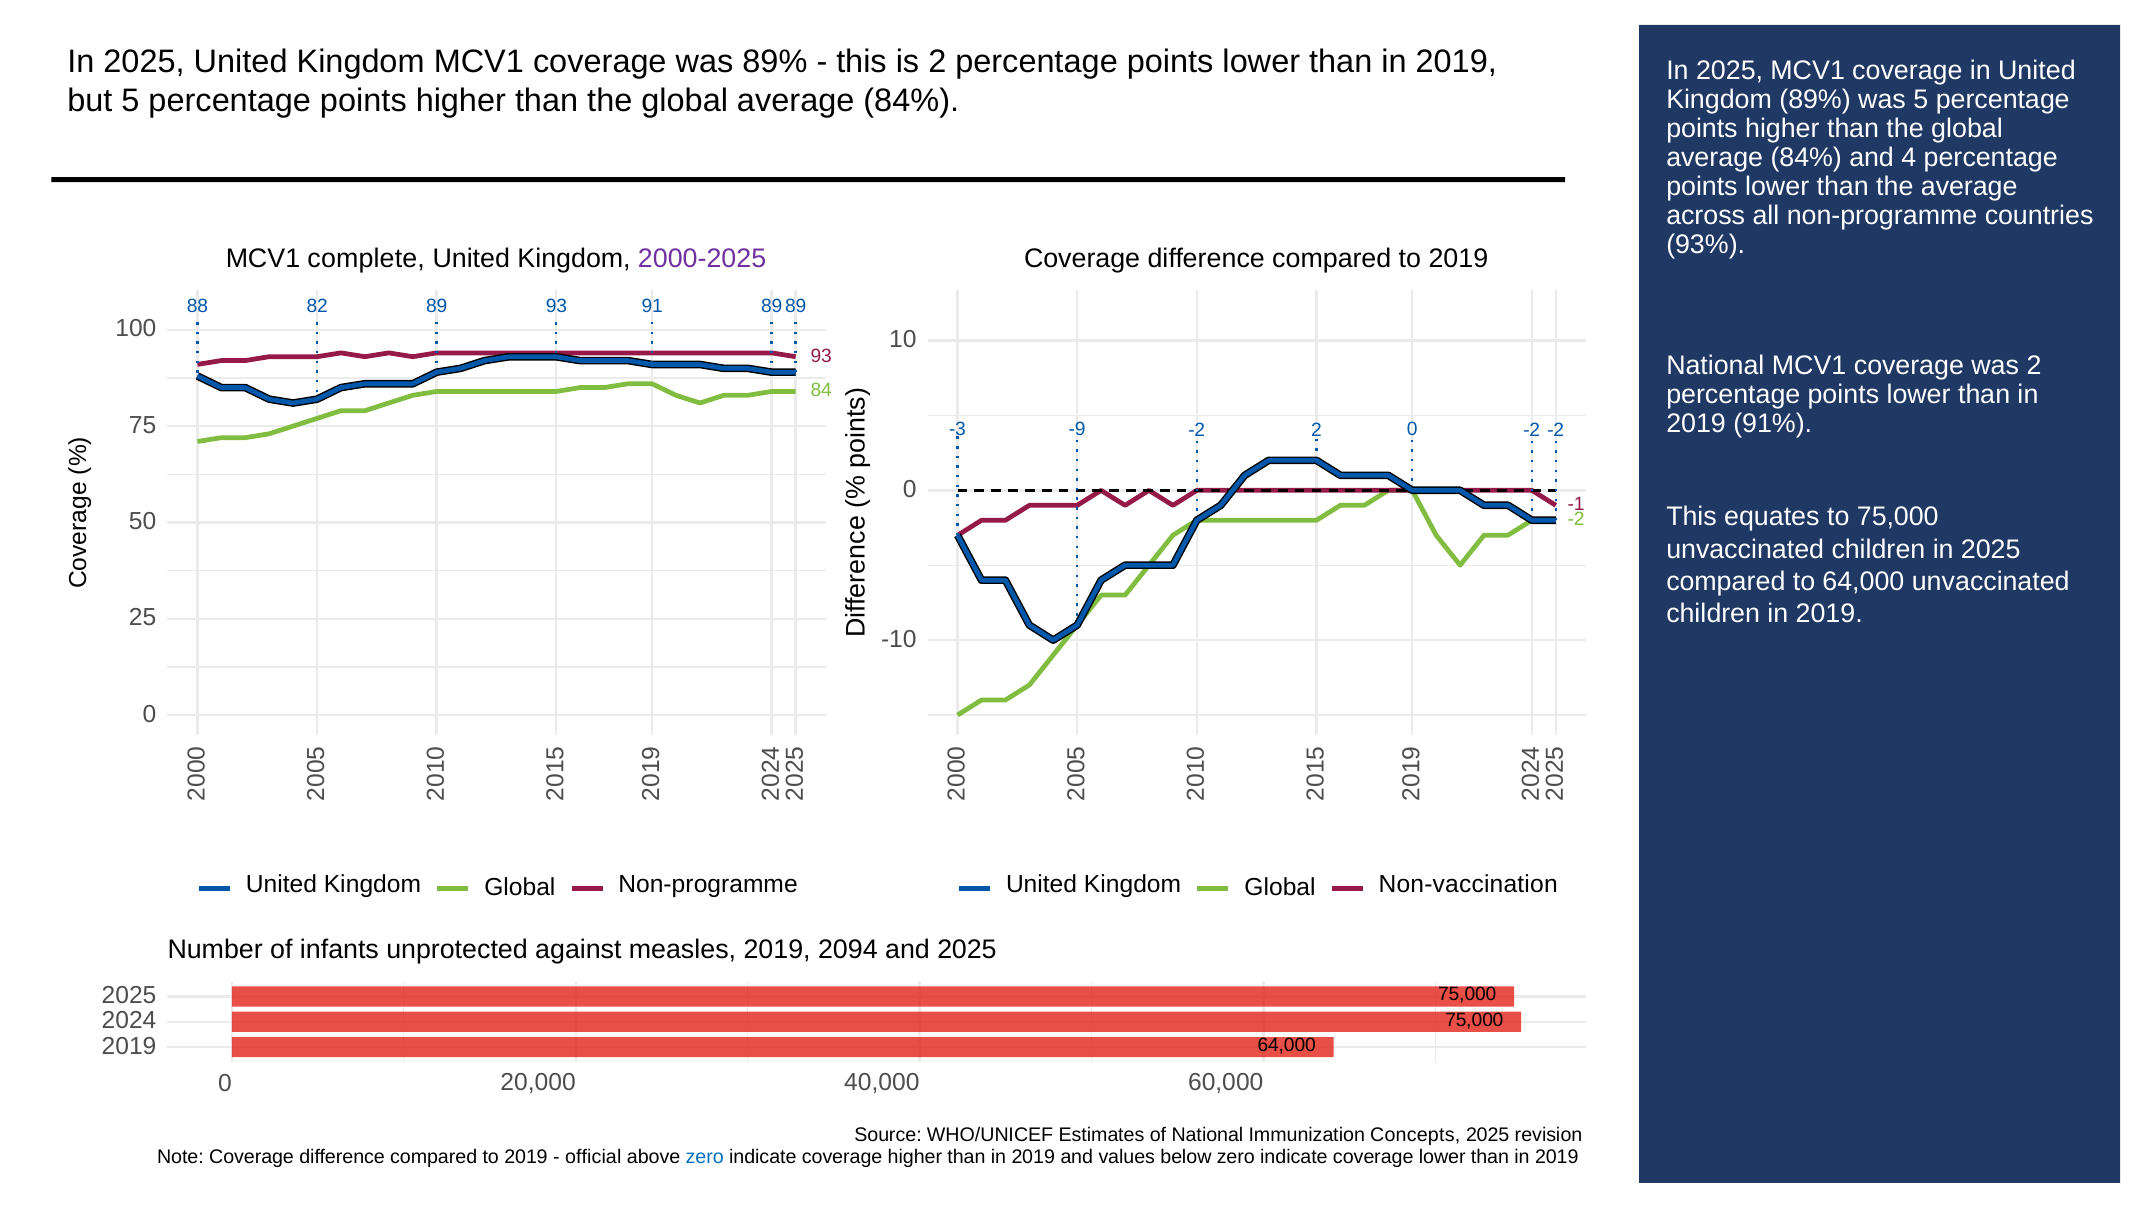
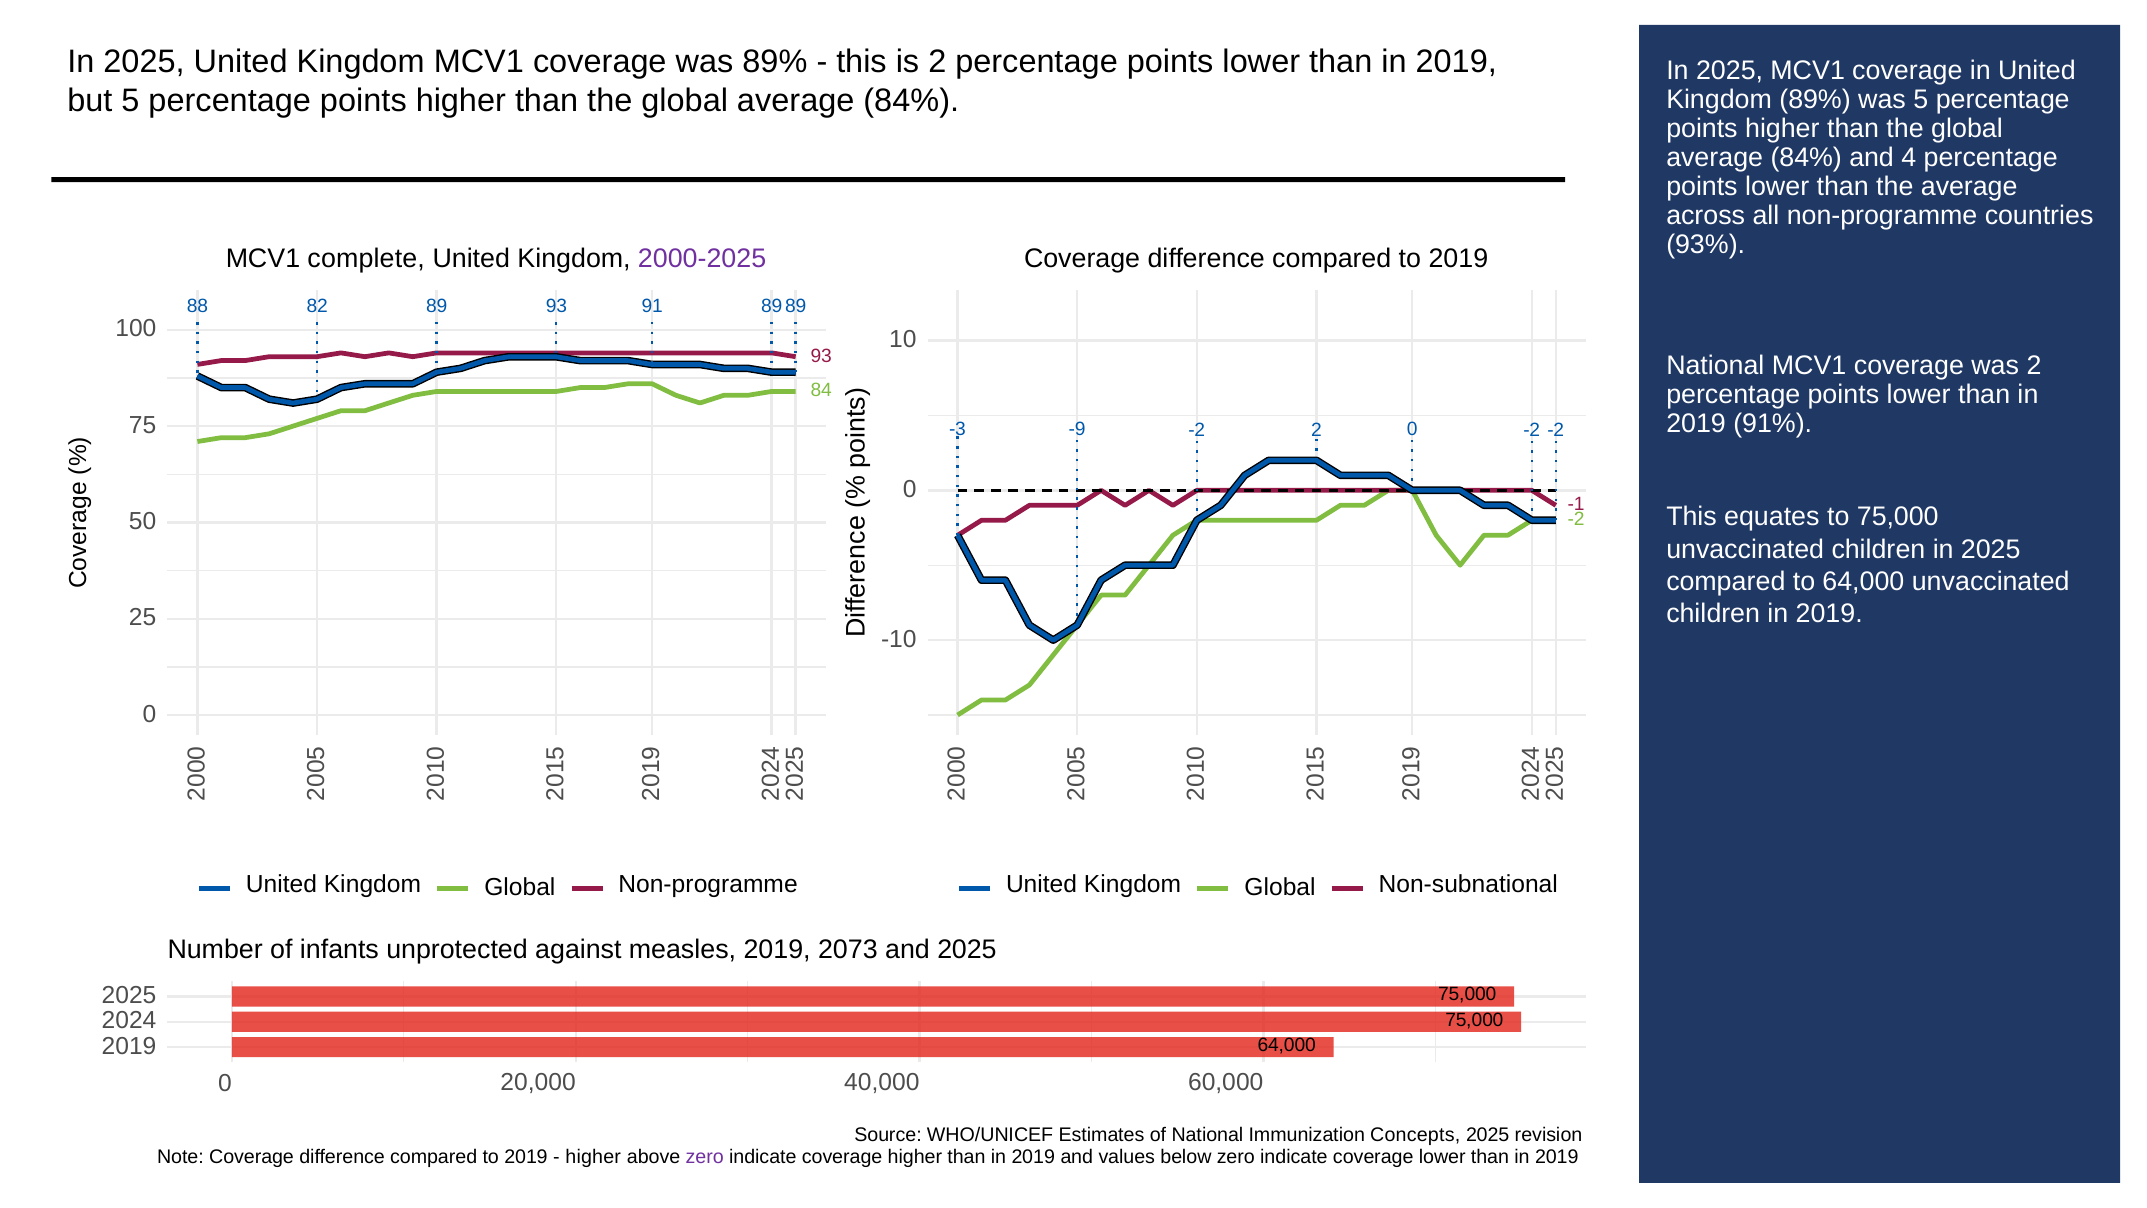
Non-vaccination: Non-vaccination -> Non-subnational
2094: 2094 -> 2073
official at (593, 1156): official -> higher
zero at (705, 1156) colour: blue -> purple
